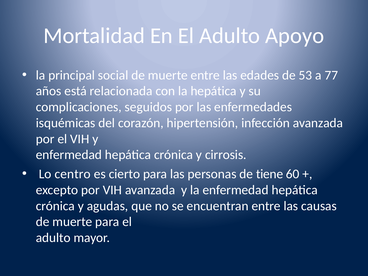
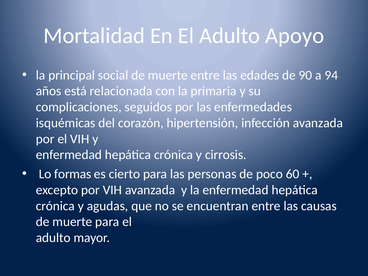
53: 53 -> 90
77: 77 -> 94
la hepática: hepática -> primaria
centro: centro -> formas
tiene: tiene -> poco
